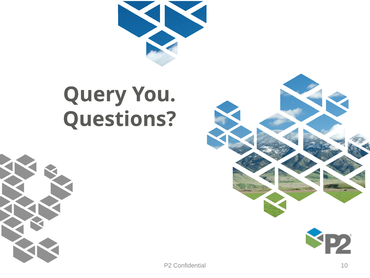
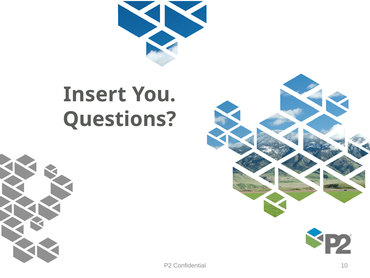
Query: Query -> Insert
